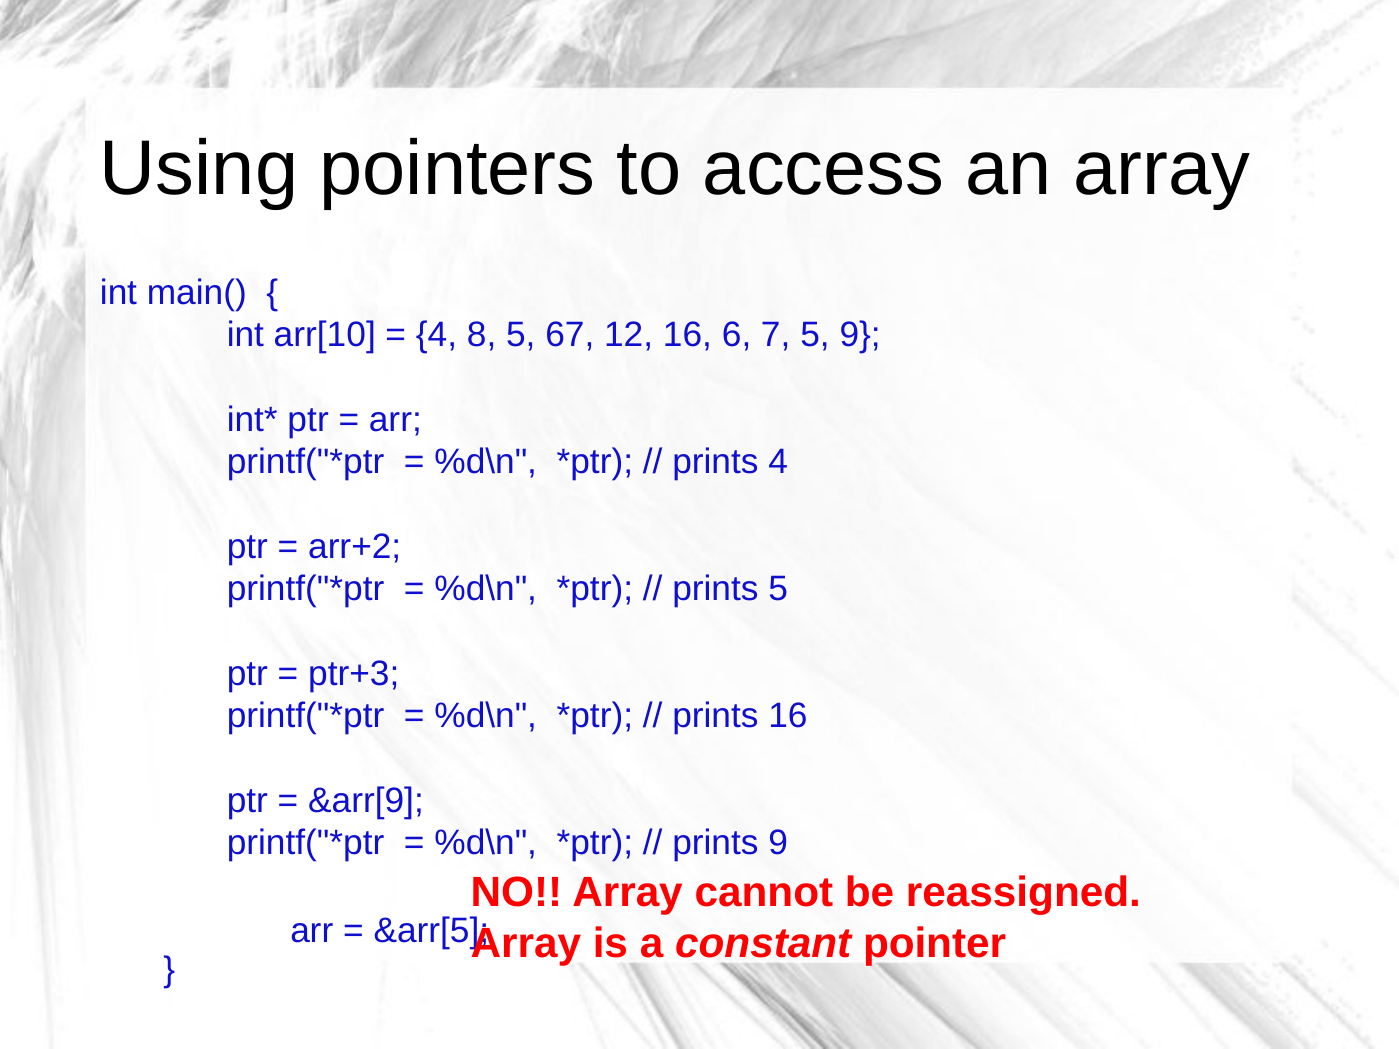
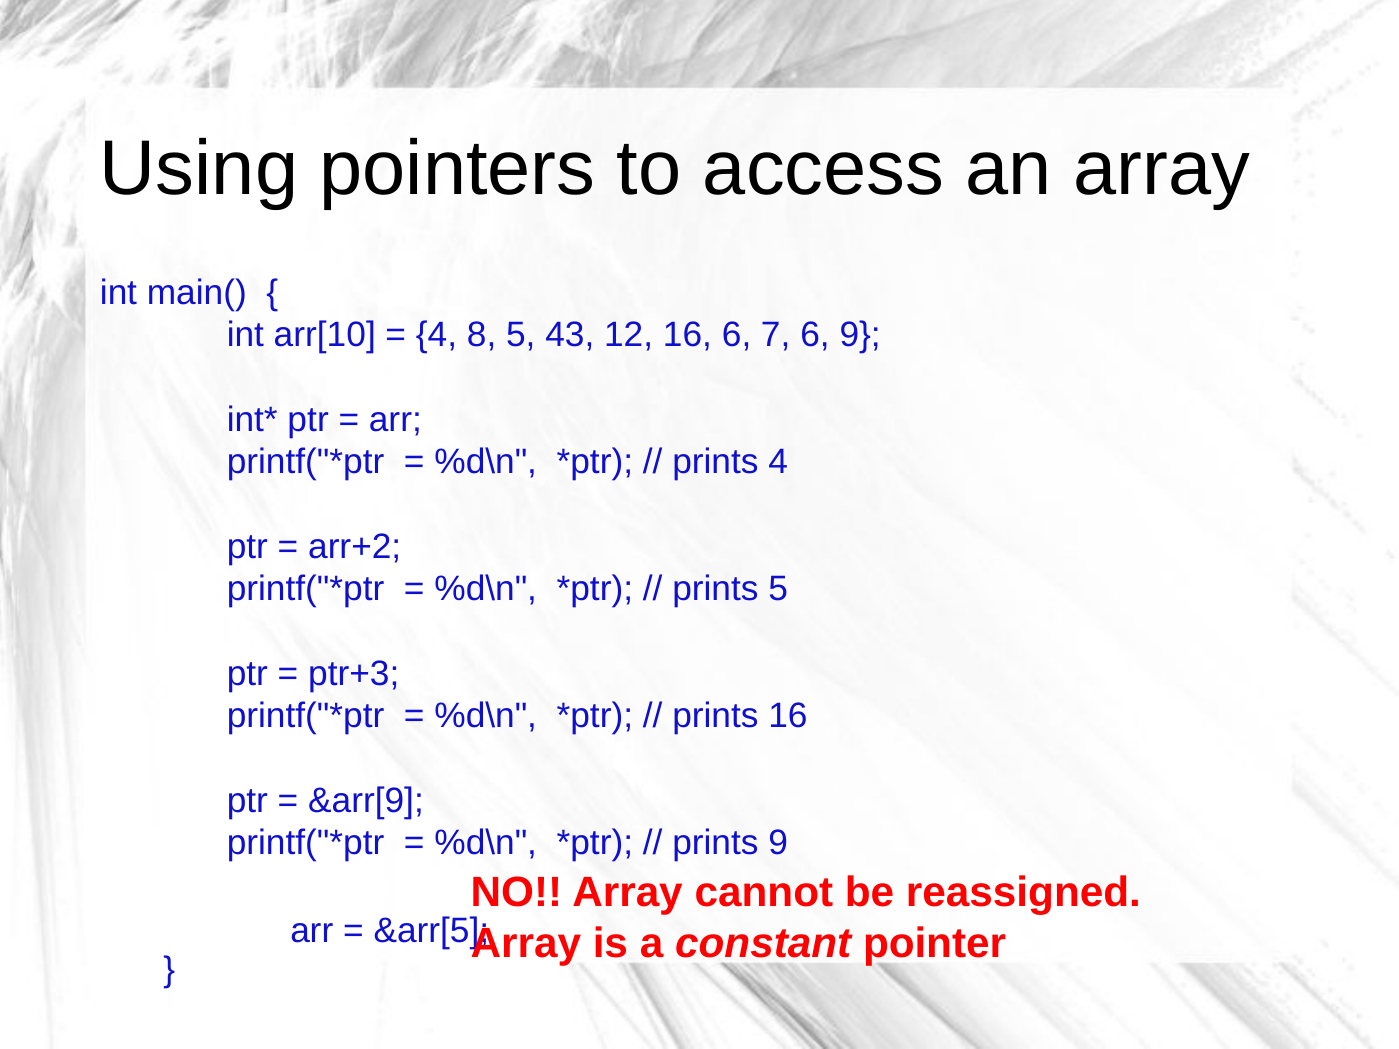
67: 67 -> 43
7 5: 5 -> 6
